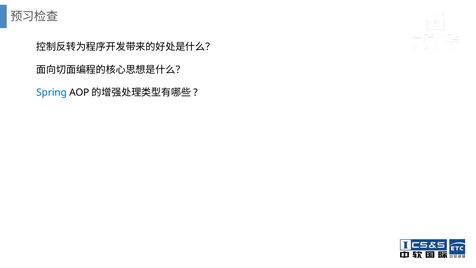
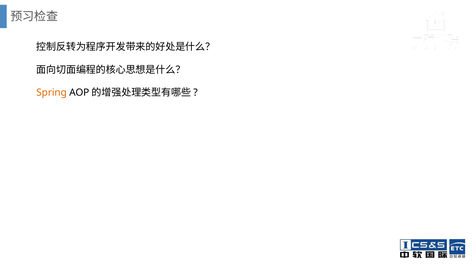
Spring colour: blue -> orange
